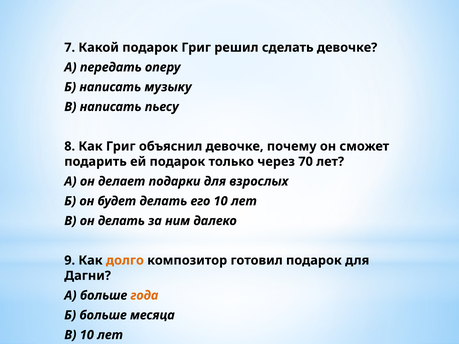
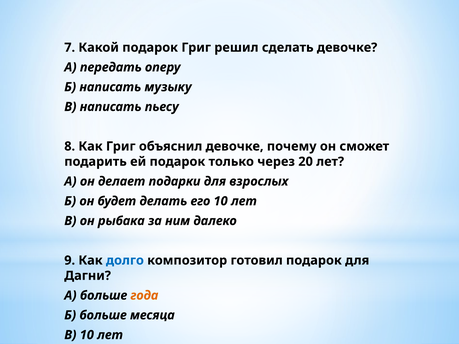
70: 70 -> 20
он делать: делать -> рыбака
долго colour: orange -> blue
